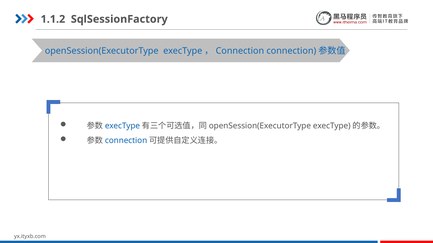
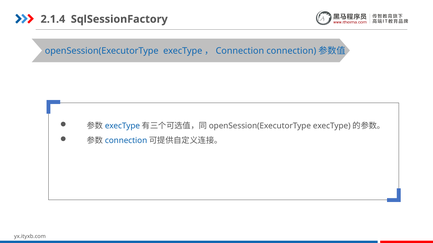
1.1.2: 1.1.2 -> 2.1.4
